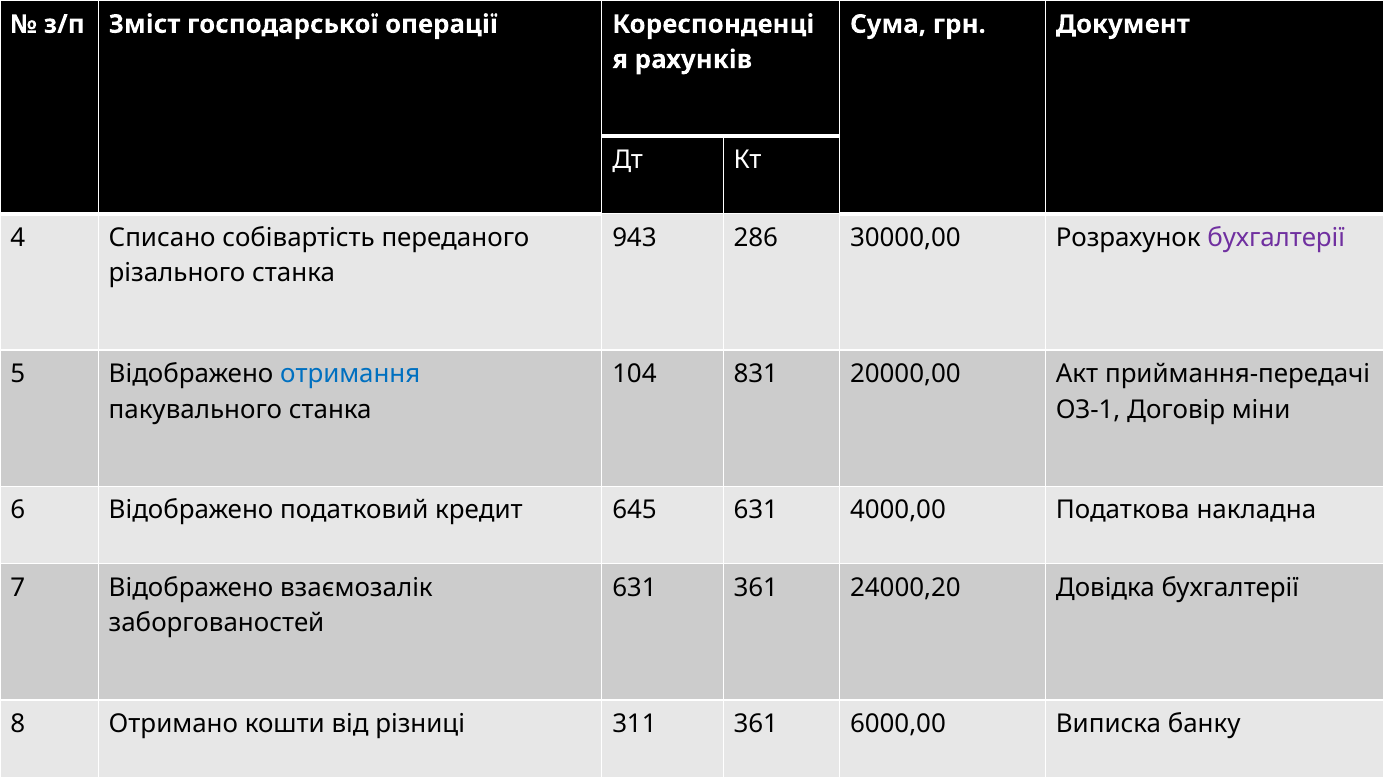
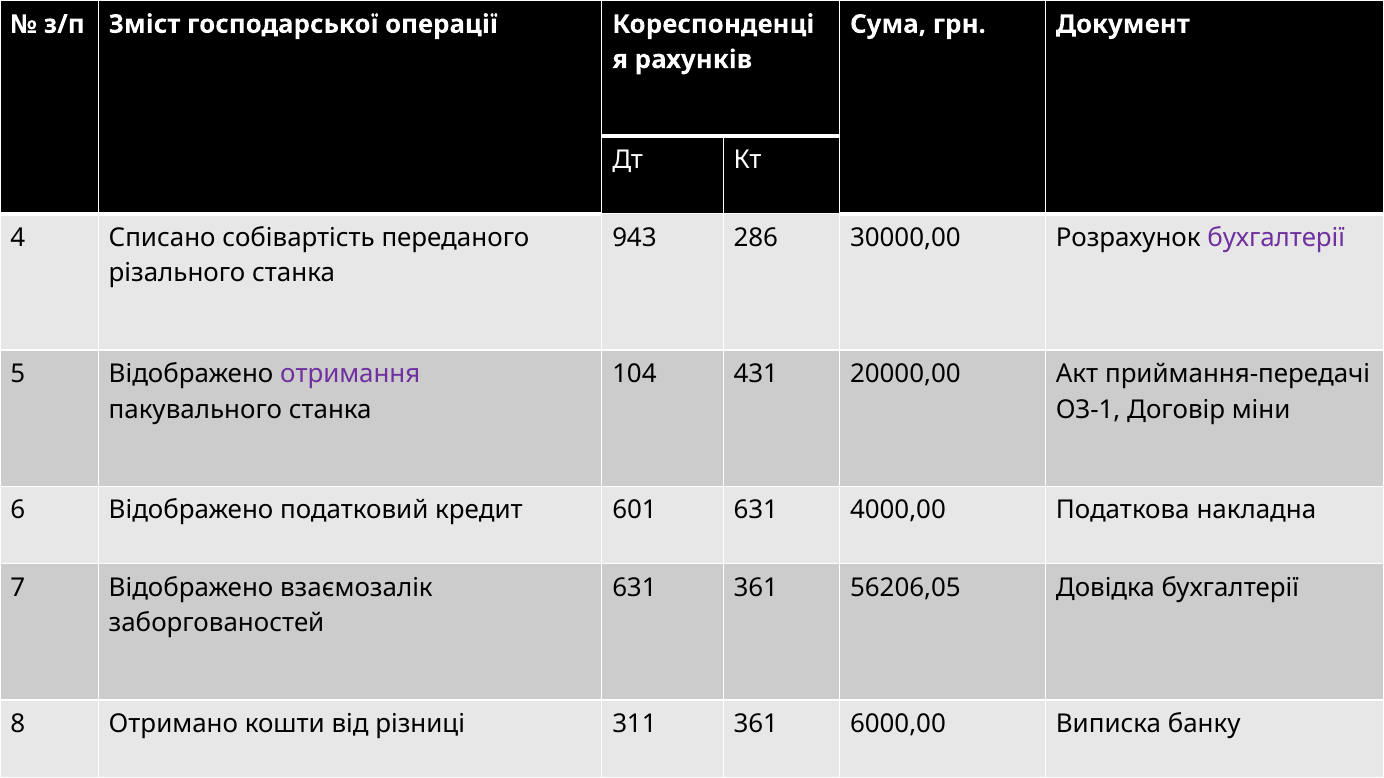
отримання colour: blue -> purple
831: 831 -> 431
645: 645 -> 601
24000,20: 24000,20 -> 56206,05
